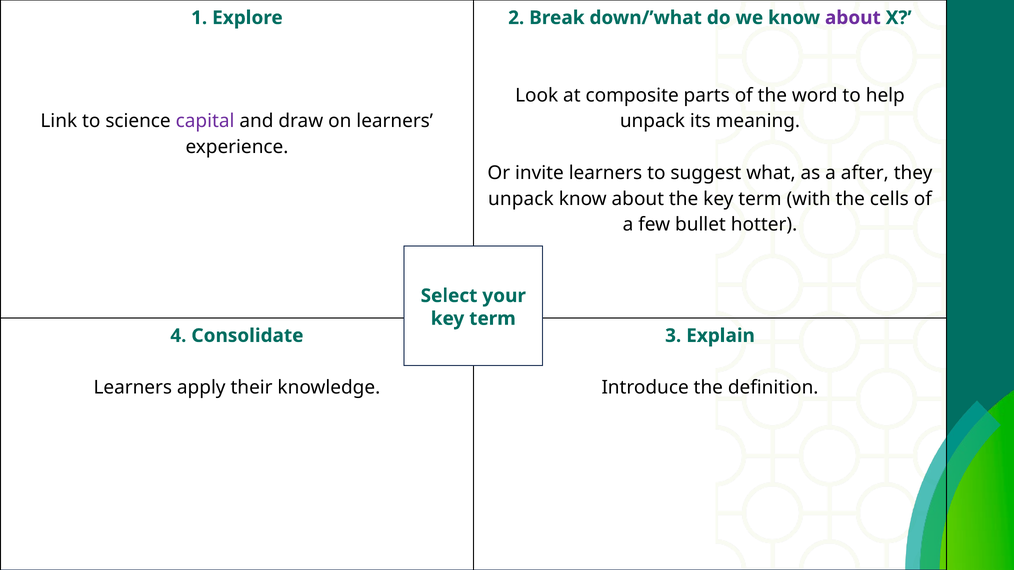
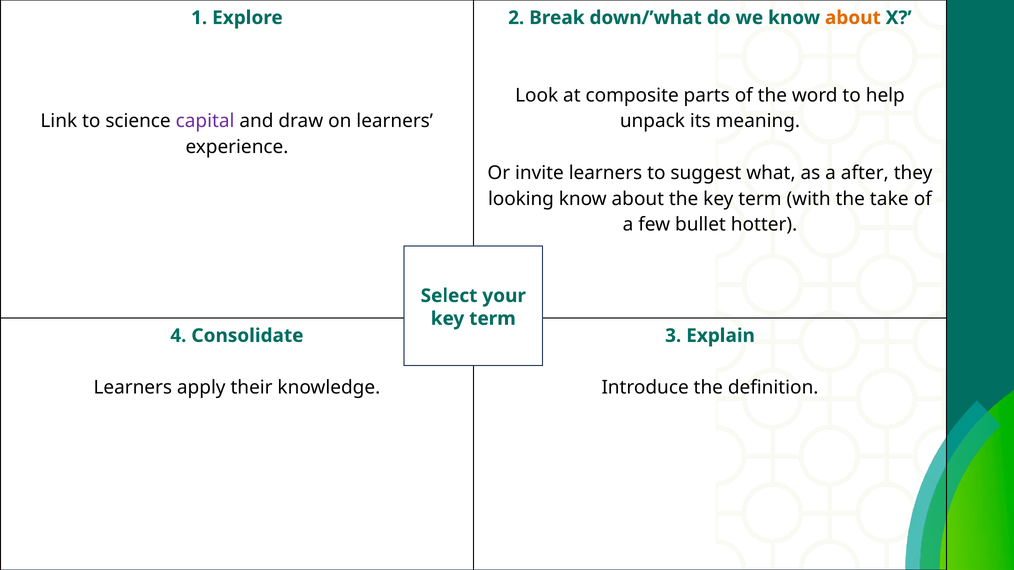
about at (853, 18) colour: purple -> orange
unpack at (521, 199): unpack -> looking
cells: cells -> take
